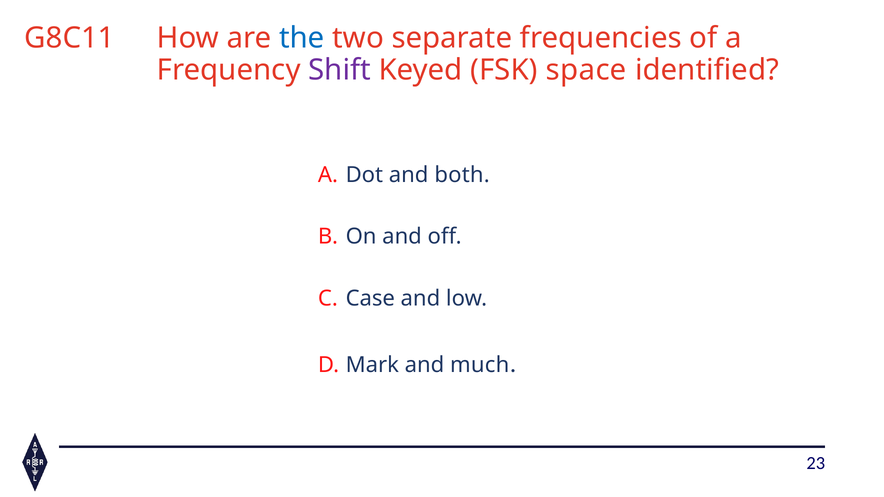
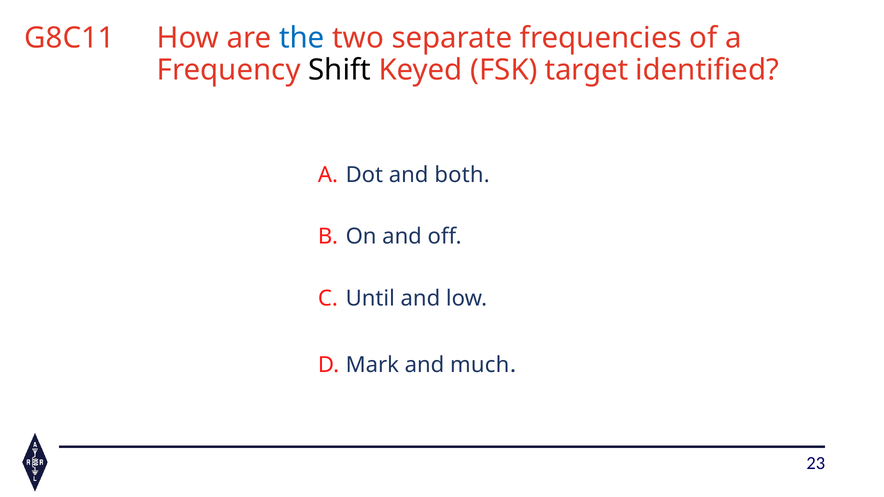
Shift colour: purple -> black
space: space -> target
Case: Case -> Until
